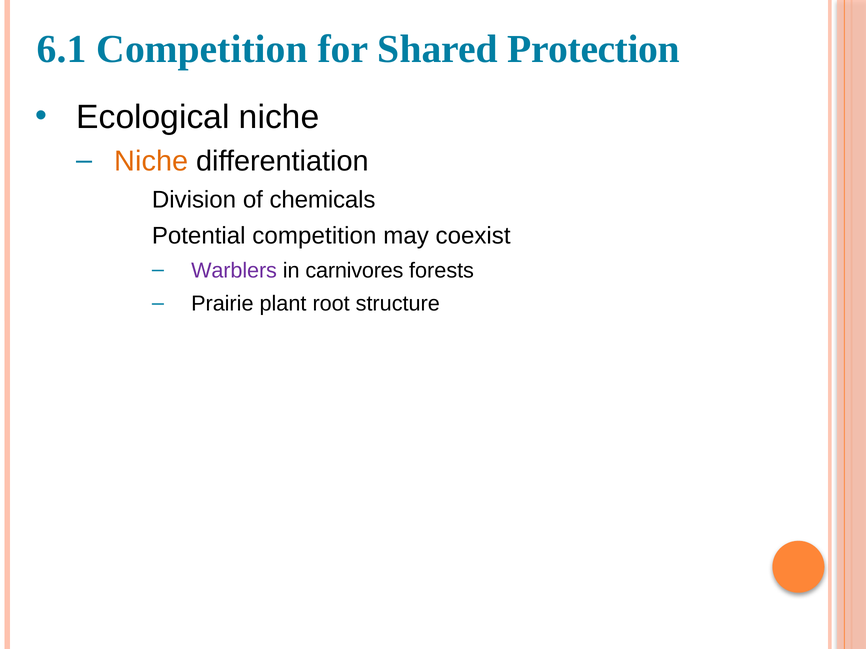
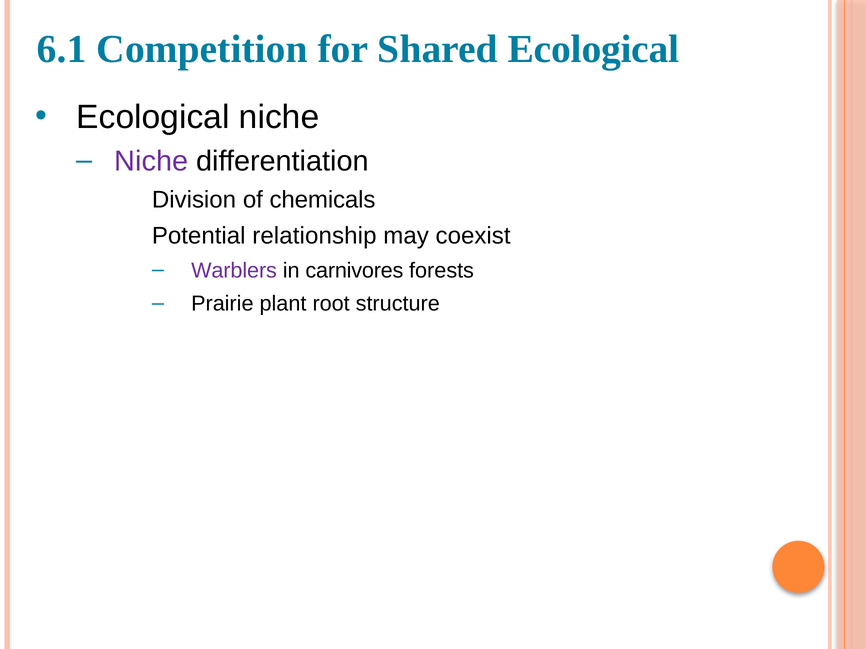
Shared Protection: Protection -> Ecological
Niche at (151, 161) colour: orange -> purple
Potential competition: competition -> relationship
